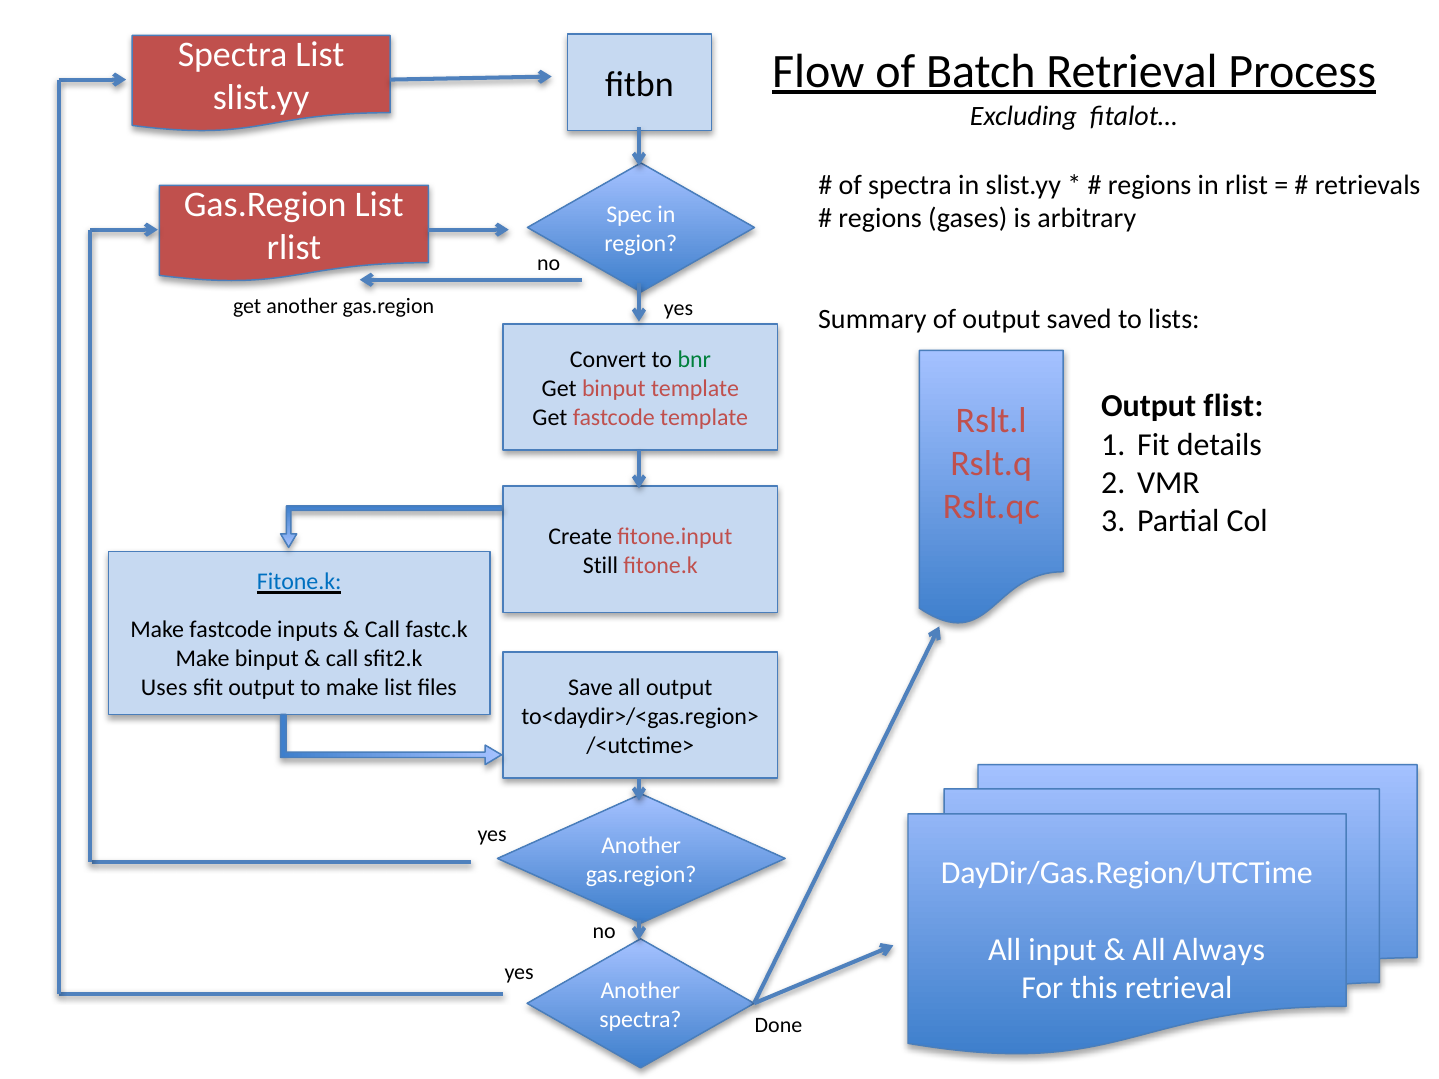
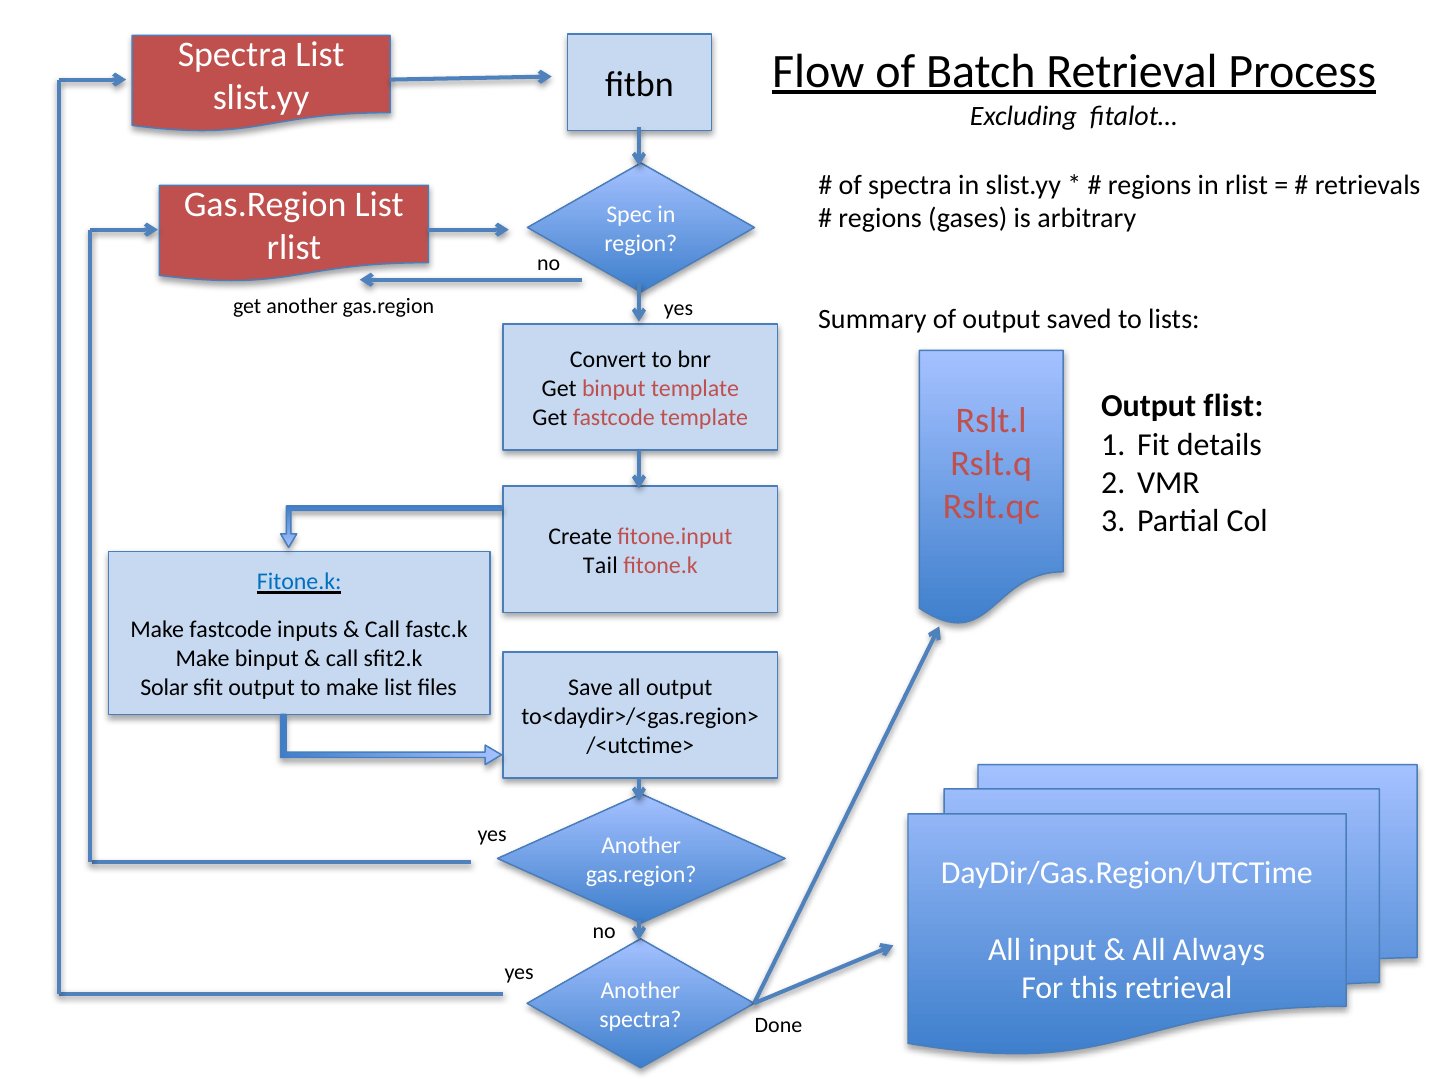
bnr colour: green -> black
Still: Still -> Tail
Uses: Uses -> Solar
